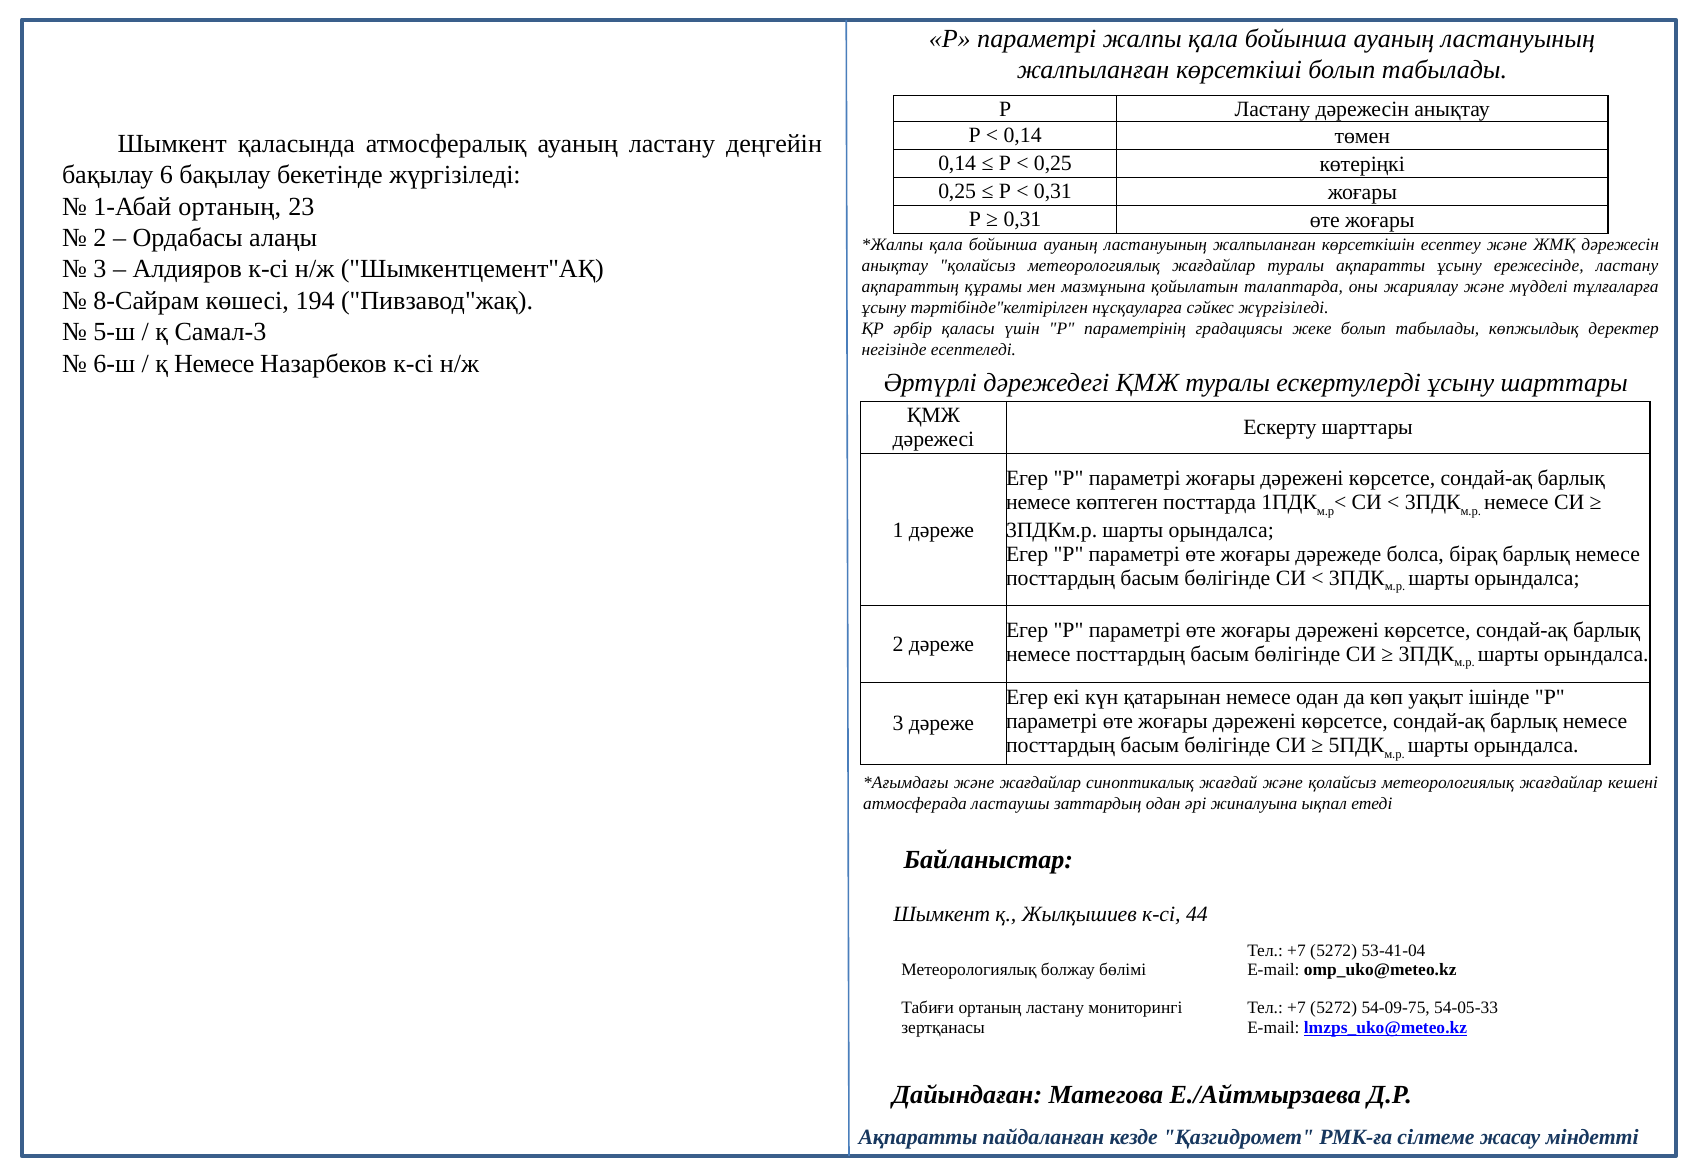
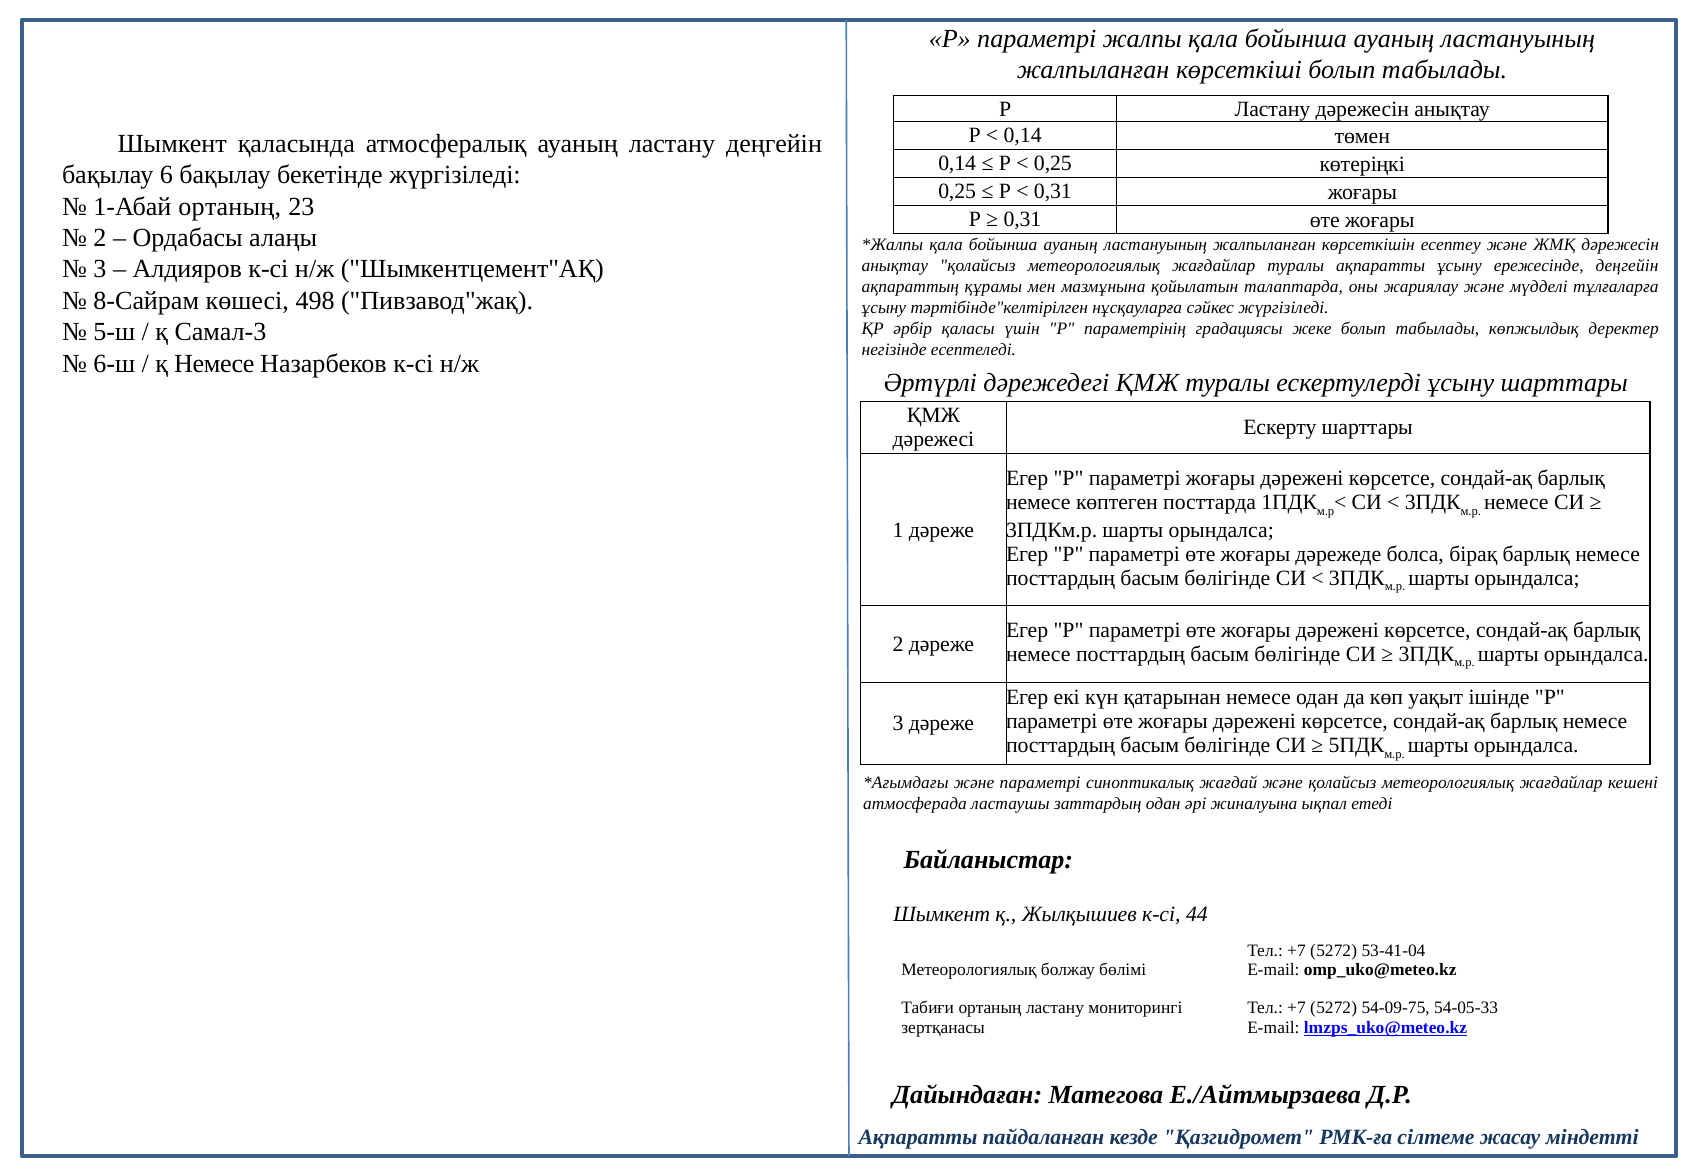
ережесінде ластану: ластану -> деңгейін
194: 194 -> 498
және жағдайлар: жағдайлар -> параметрі
